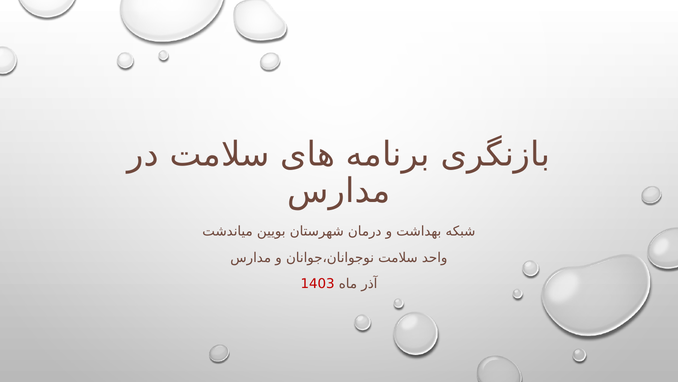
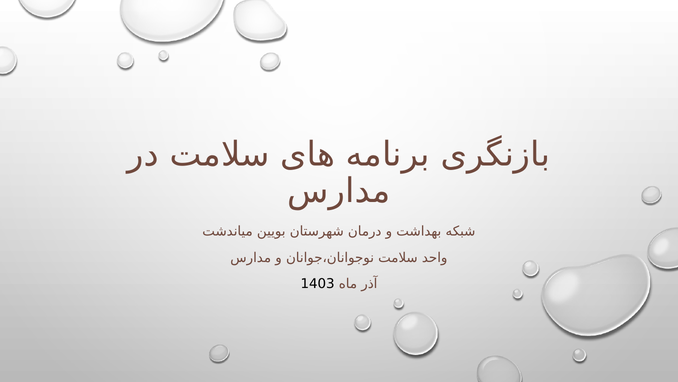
1403 colour: red -> black
